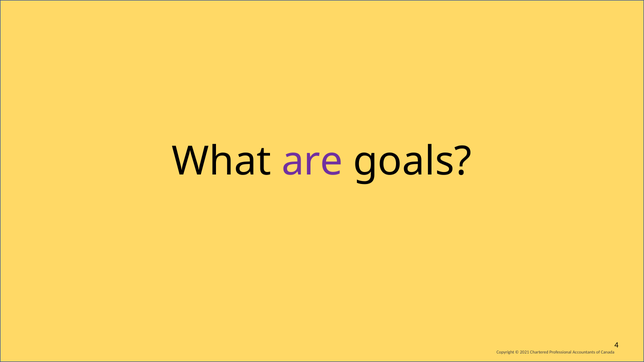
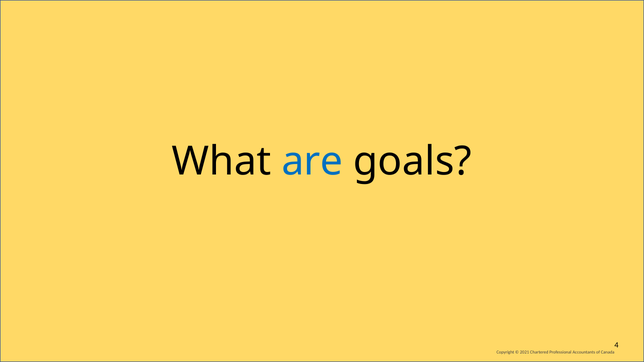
are colour: purple -> blue
